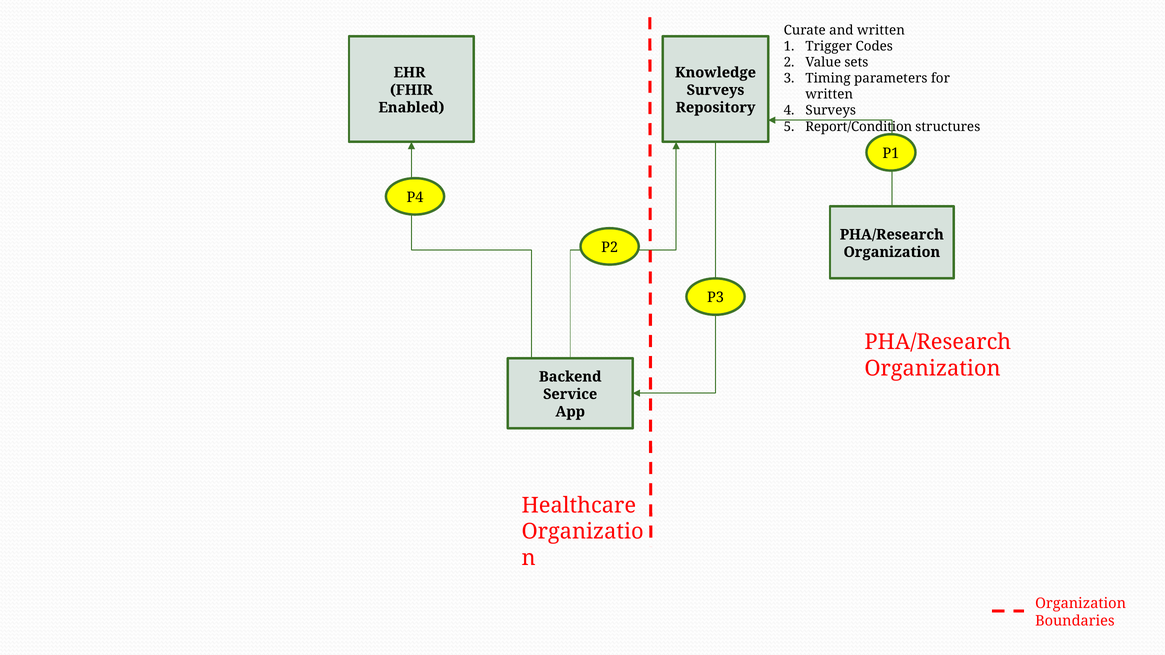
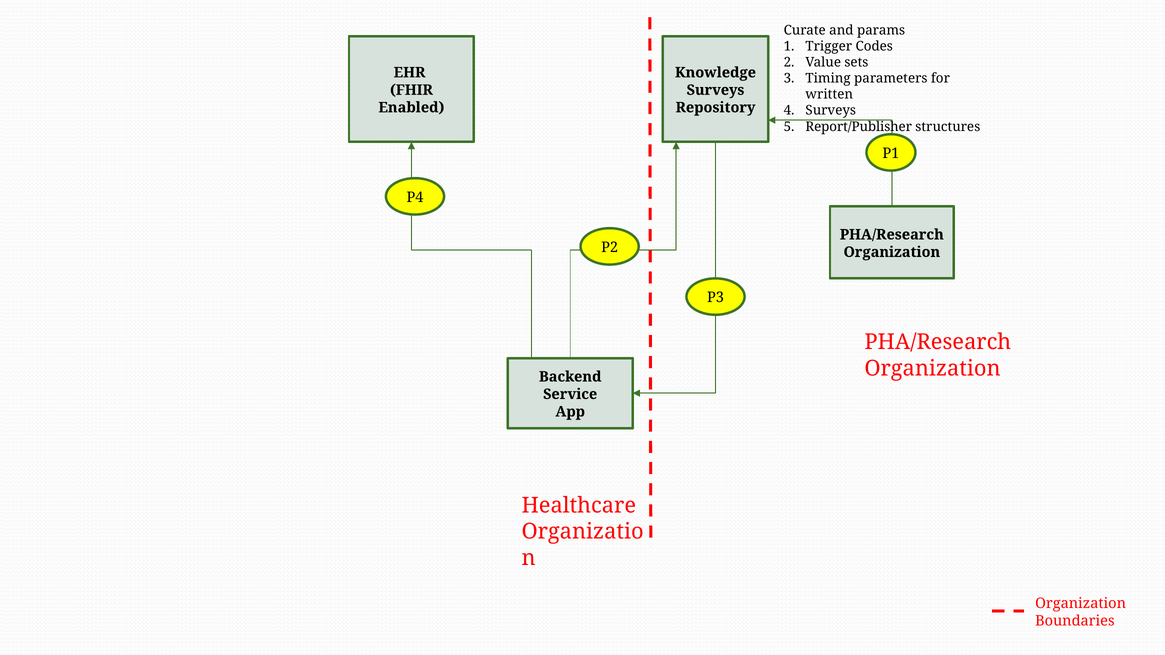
and written: written -> params
Report/Condition: Report/Condition -> Report/Publisher
